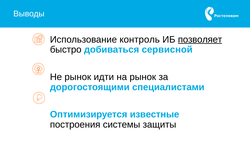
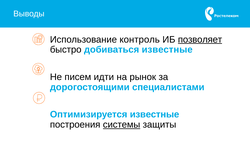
добиваться сервисной: сервисной -> известные
Не рынок: рынок -> писем
системы underline: none -> present
